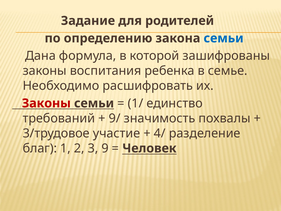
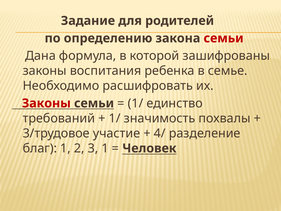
семьи at (224, 38) colour: blue -> red
9/ at (115, 118): 9/ -> 1/
3 9: 9 -> 1
